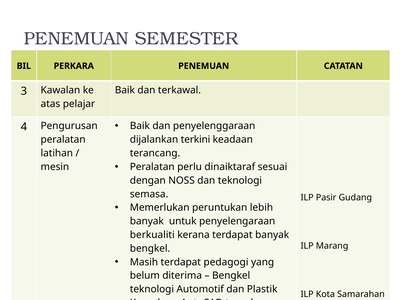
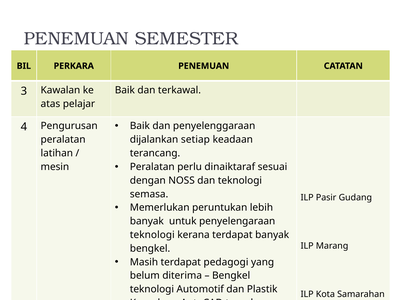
terkini: terkini -> setiap
berkualiti at (152, 235): berkualiti -> teknologi
